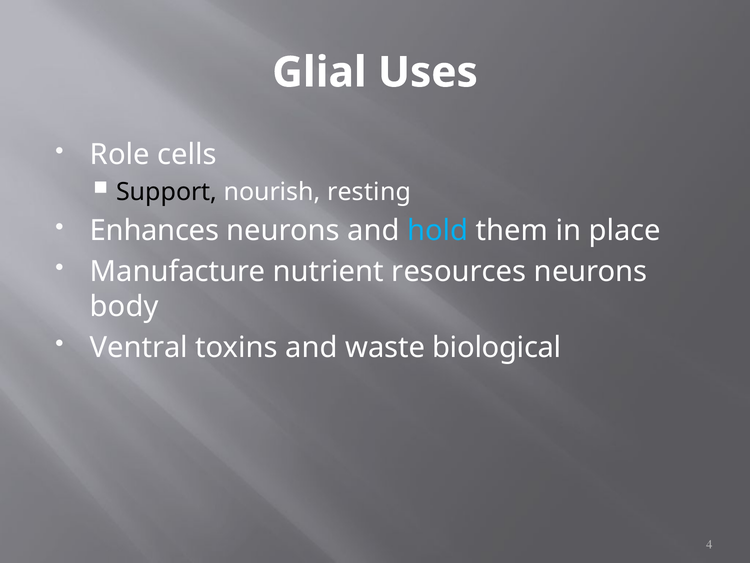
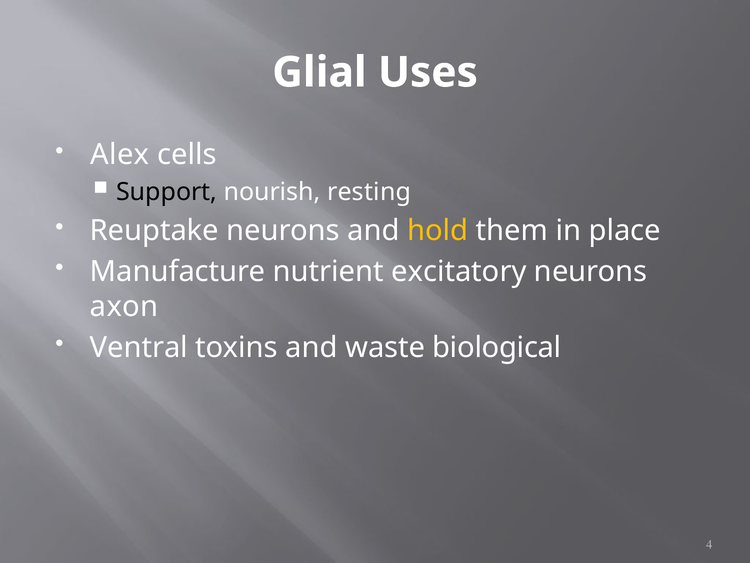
Role: Role -> Alex
Enhances: Enhances -> Reuptake
hold colour: light blue -> yellow
resources: resources -> excitatory
body: body -> axon
